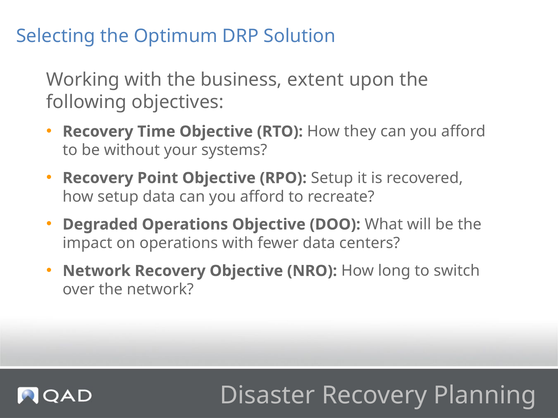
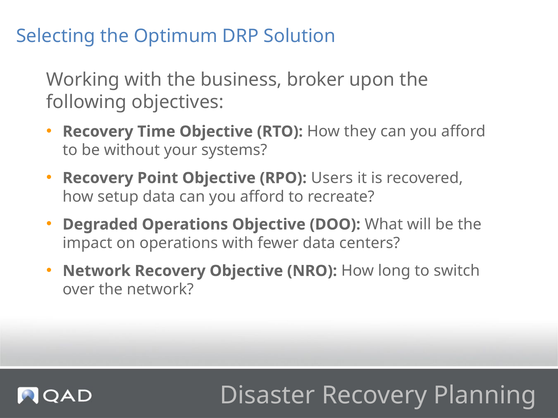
extent: extent -> broker
RPO Setup: Setup -> Users
